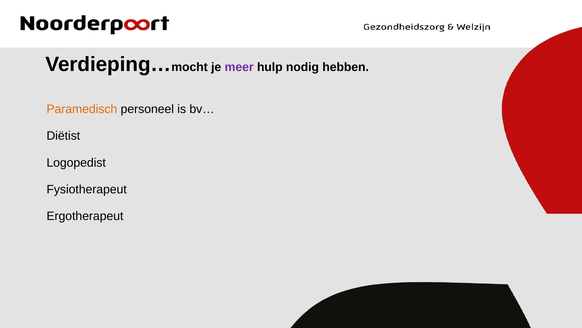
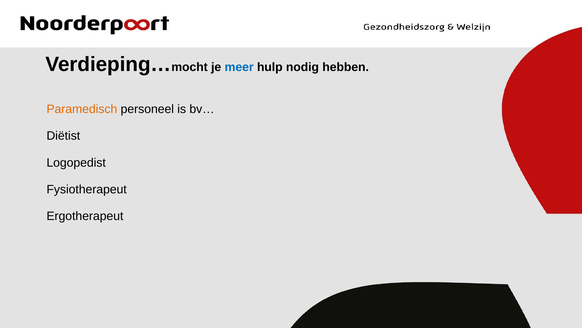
meer colour: purple -> blue
